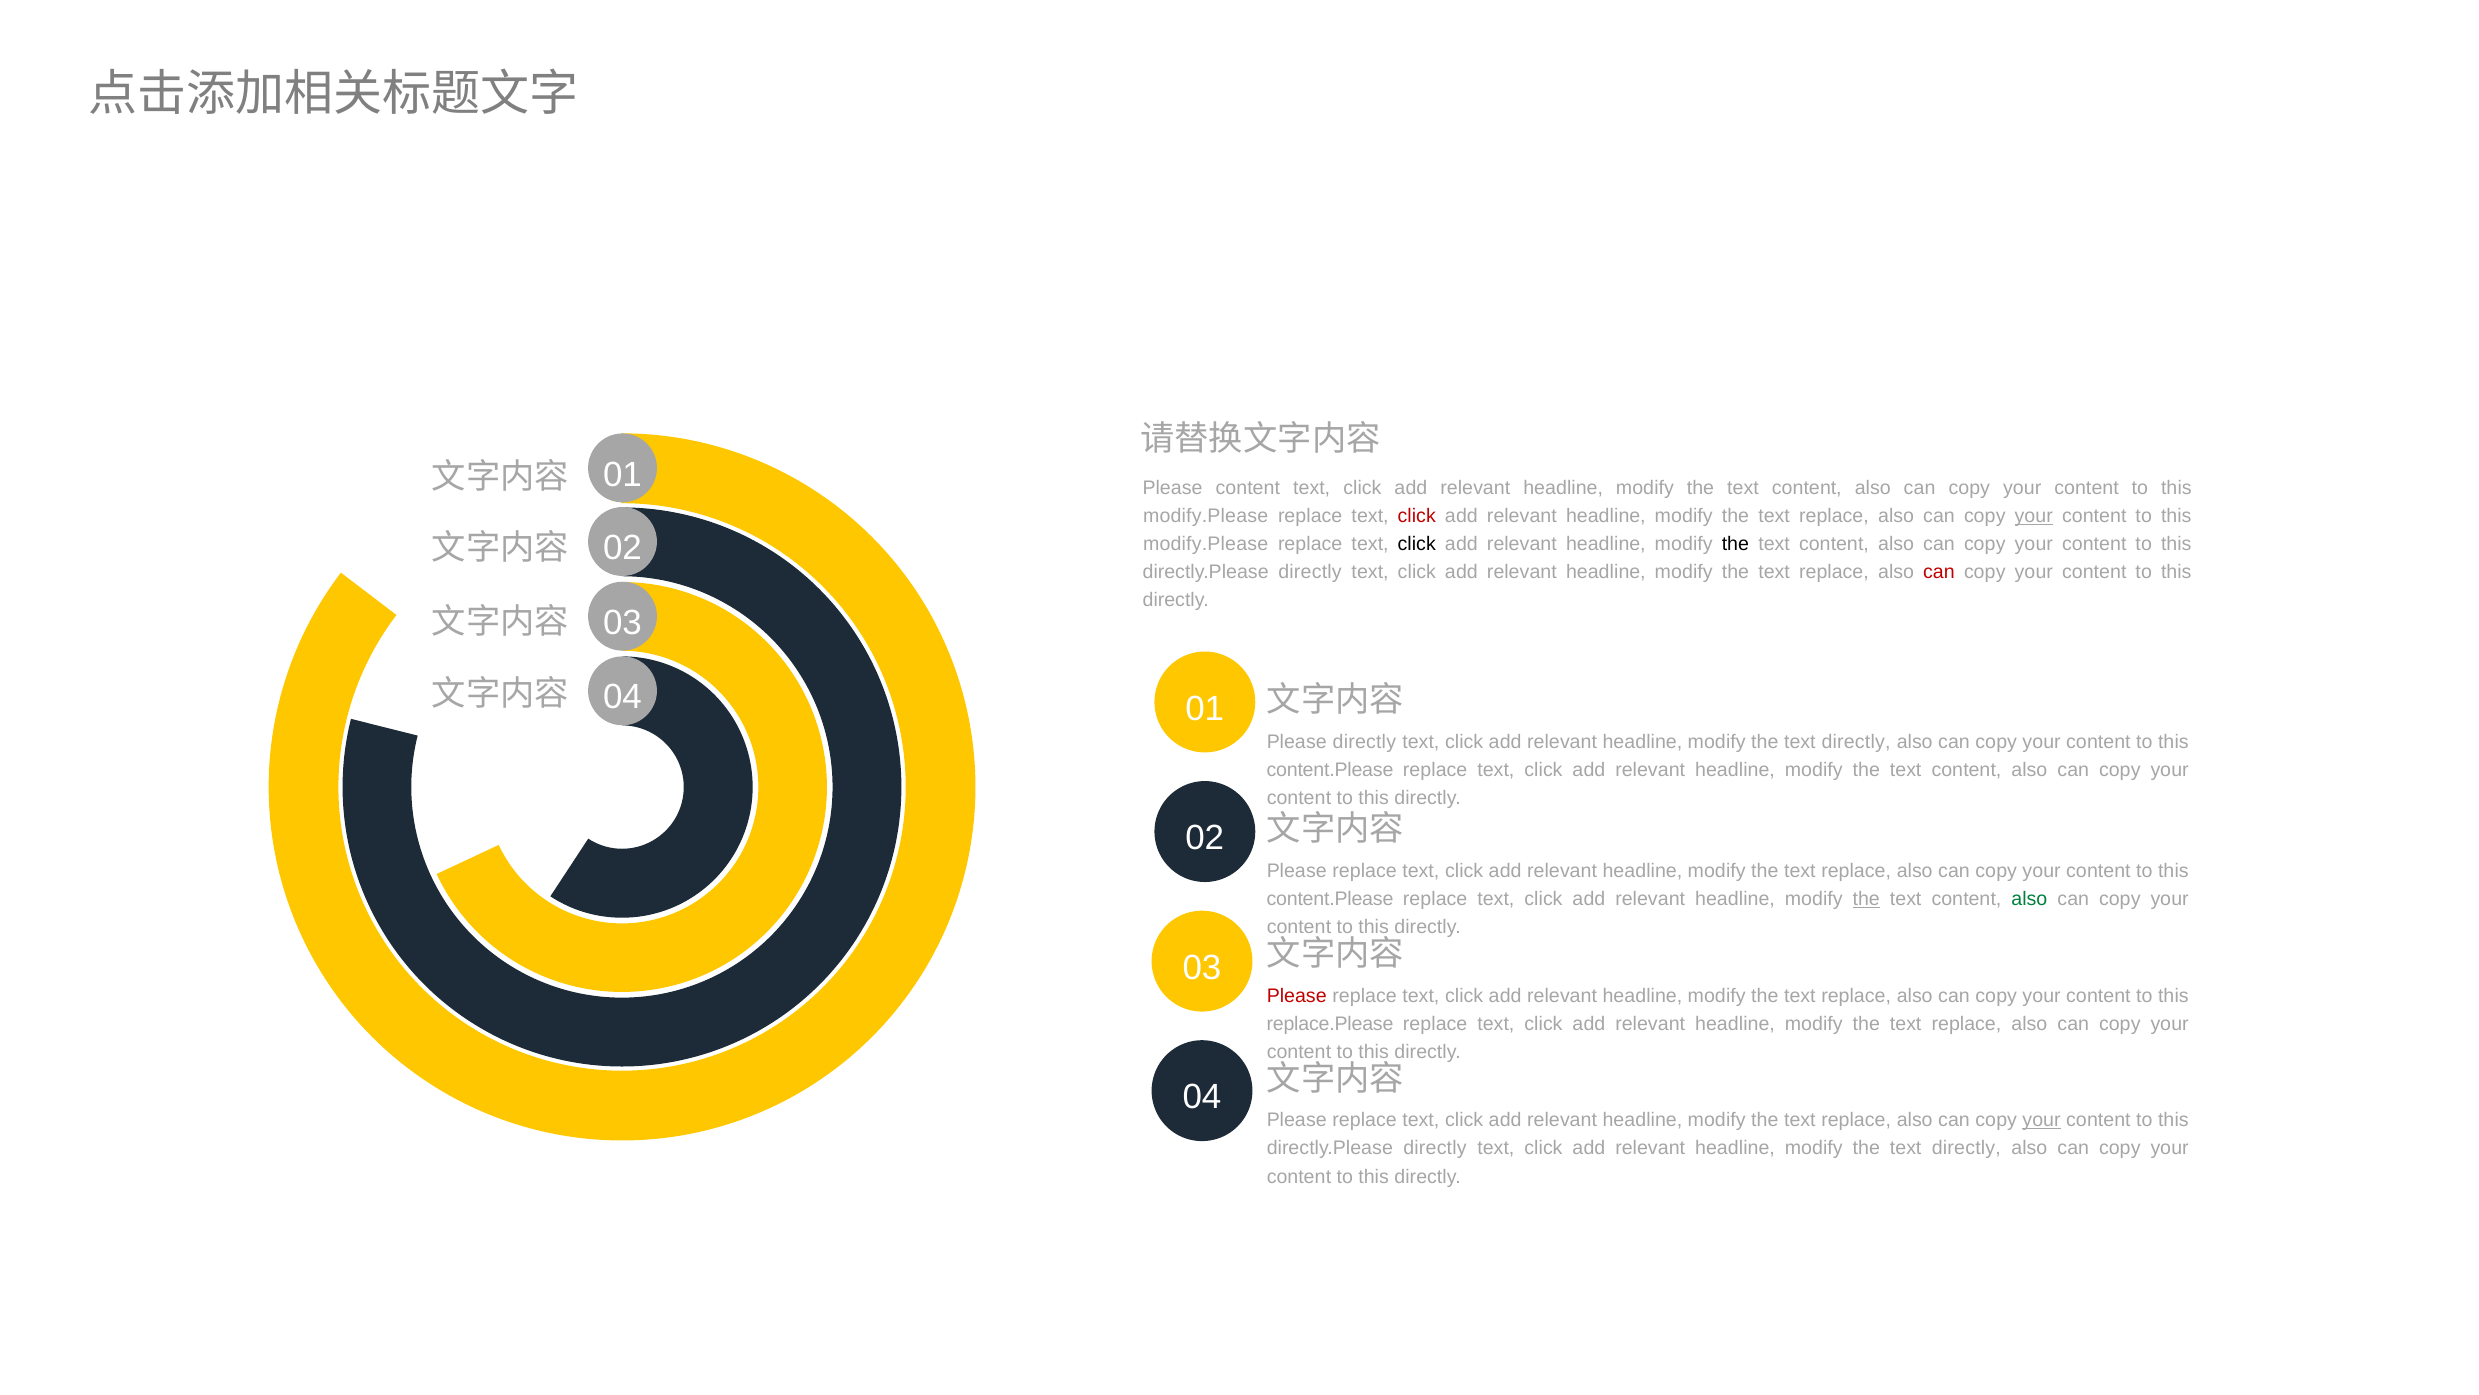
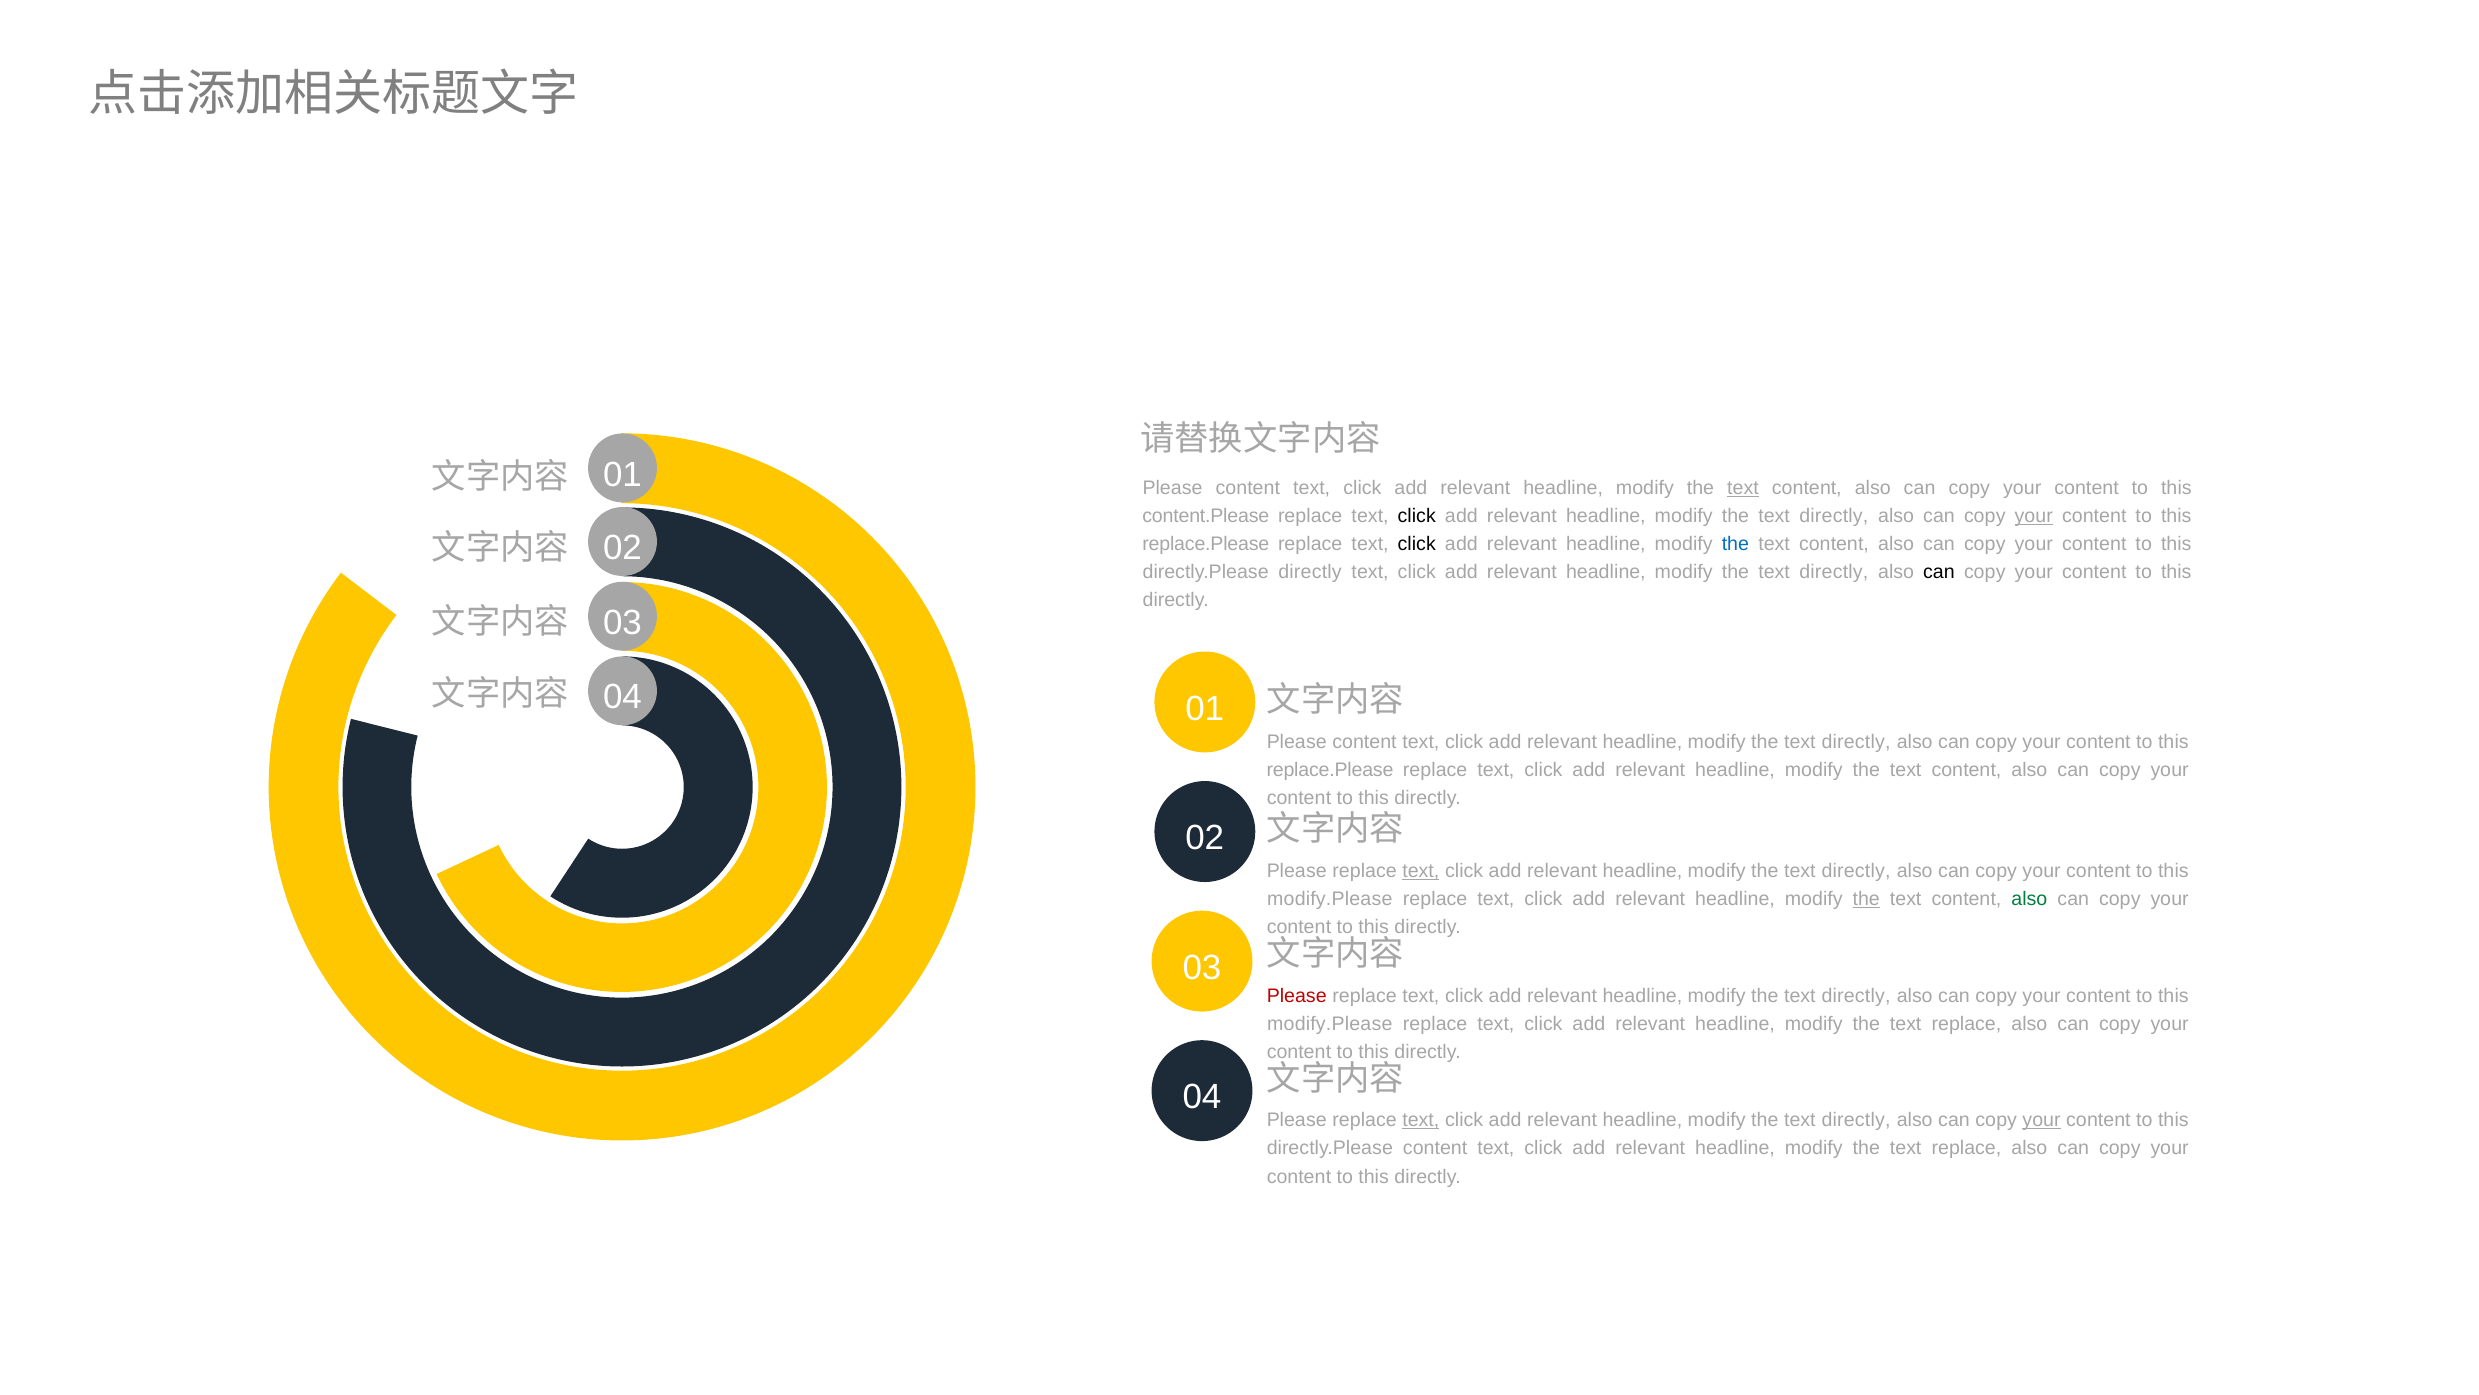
text at (1743, 488) underline: none -> present
modify.Please at (1206, 516): modify.Please -> content.Please
click at (1417, 516) colour: red -> black
replace at (1834, 516): replace -> directly
modify.Please at (1206, 544): modify.Please -> replace.Please
the at (1735, 544) colour: black -> blue
replace at (1834, 572): replace -> directly
can at (1939, 572) colour: red -> black
directly at (1364, 742): directly -> content
content.Please at (1330, 770): content.Please -> replace.Please
text at (1421, 871) underline: none -> present
replace at (1856, 871): replace -> directly
content.Please at (1330, 899): content.Please -> modify.Please
replace at (1856, 995): replace -> directly
replace.Please at (1330, 1023): replace.Please -> modify.Please
text at (1421, 1120) underline: none -> present
replace at (1856, 1120): replace -> directly
directly at (1435, 1148): directly -> content
directly at (1966, 1148): directly -> replace
